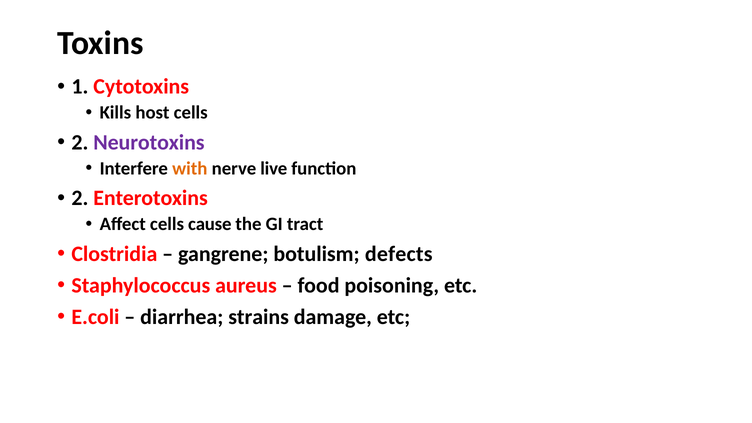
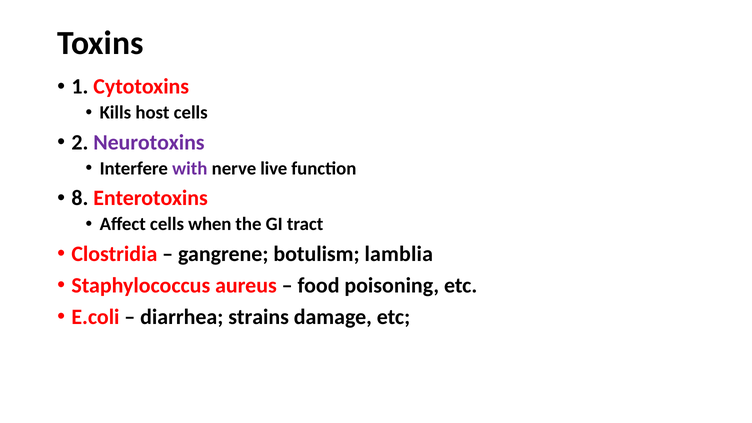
with colour: orange -> purple
2 at (80, 198): 2 -> 8
cause: cause -> when
defects: defects -> lamblia
